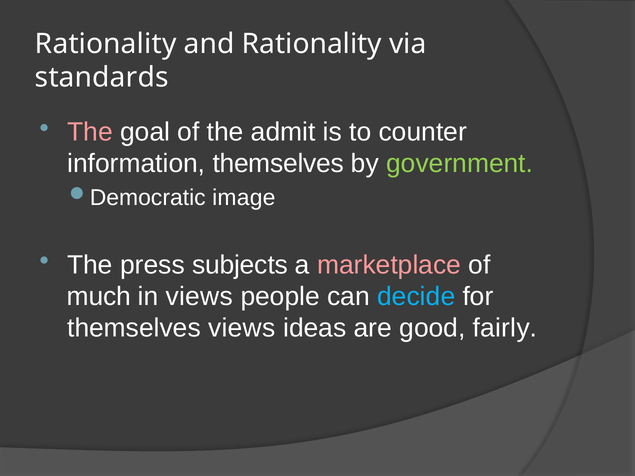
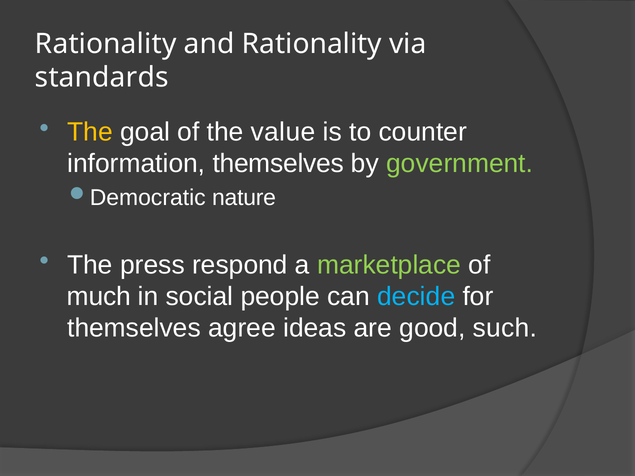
The at (90, 132) colour: pink -> yellow
admit: admit -> value
image: image -> nature
subjects: subjects -> respond
marketplace colour: pink -> light green
in views: views -> social
themselves views: views -> agree
fairly: fairly -> such
